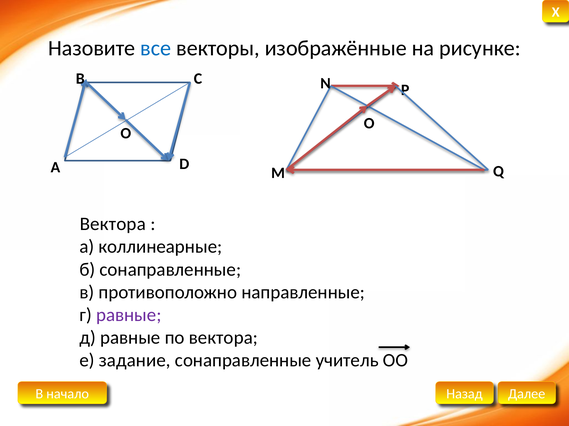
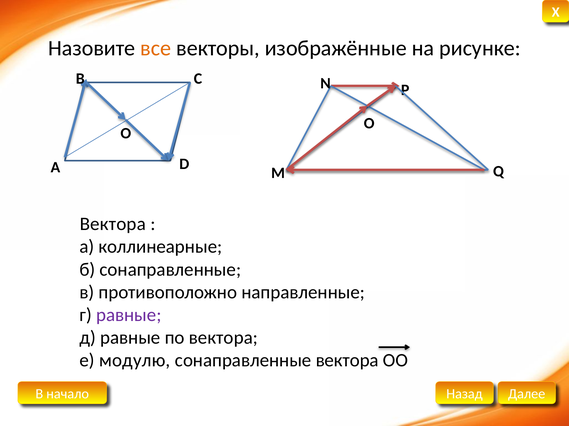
все colour: blue -> orange
задание: задание -> модулю
сонаправленные учитель: учитель -> вектора
